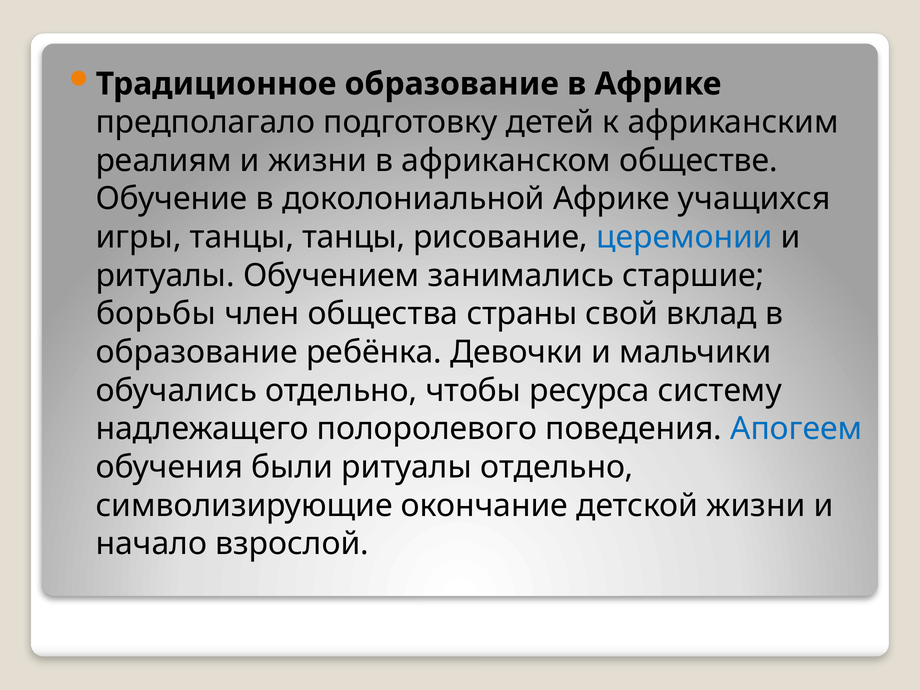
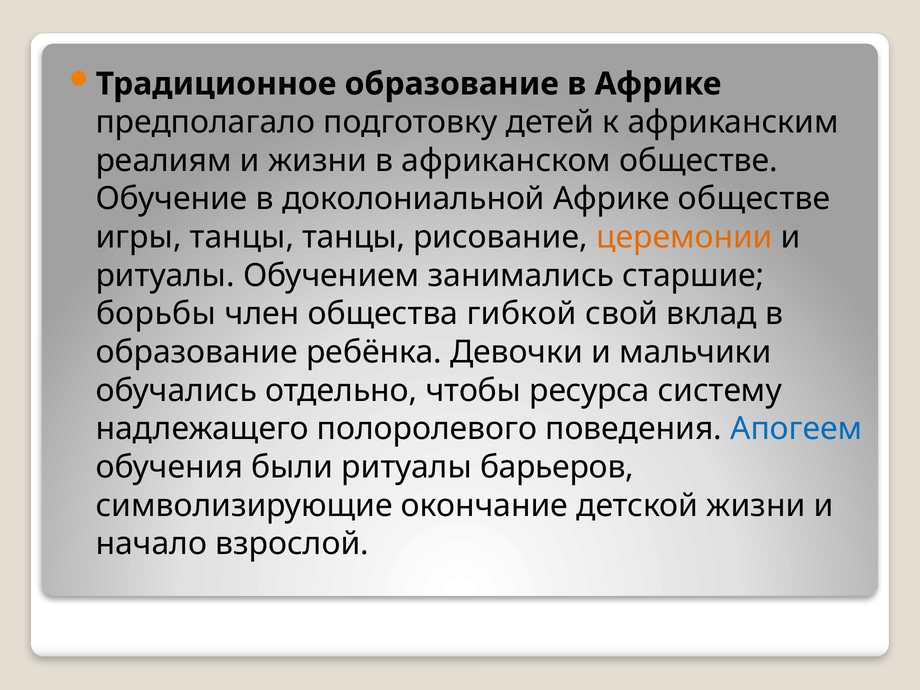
Африке учащихся: учащихся -> обществе
церемонии colour: blue -> orange
страны: страны -> гибкой
ритуалы отдельно: отдельно -> барьеров
